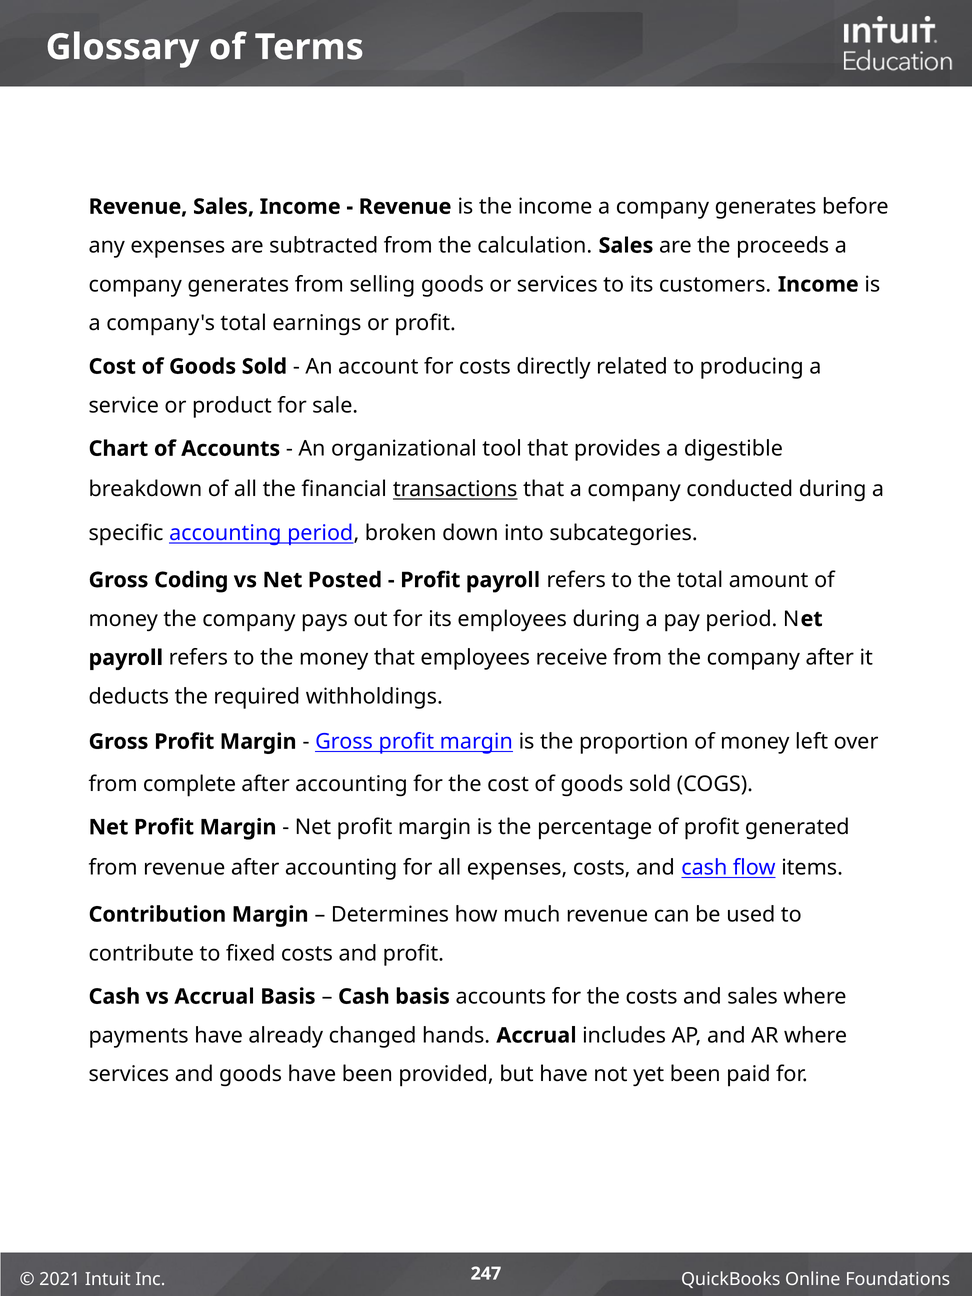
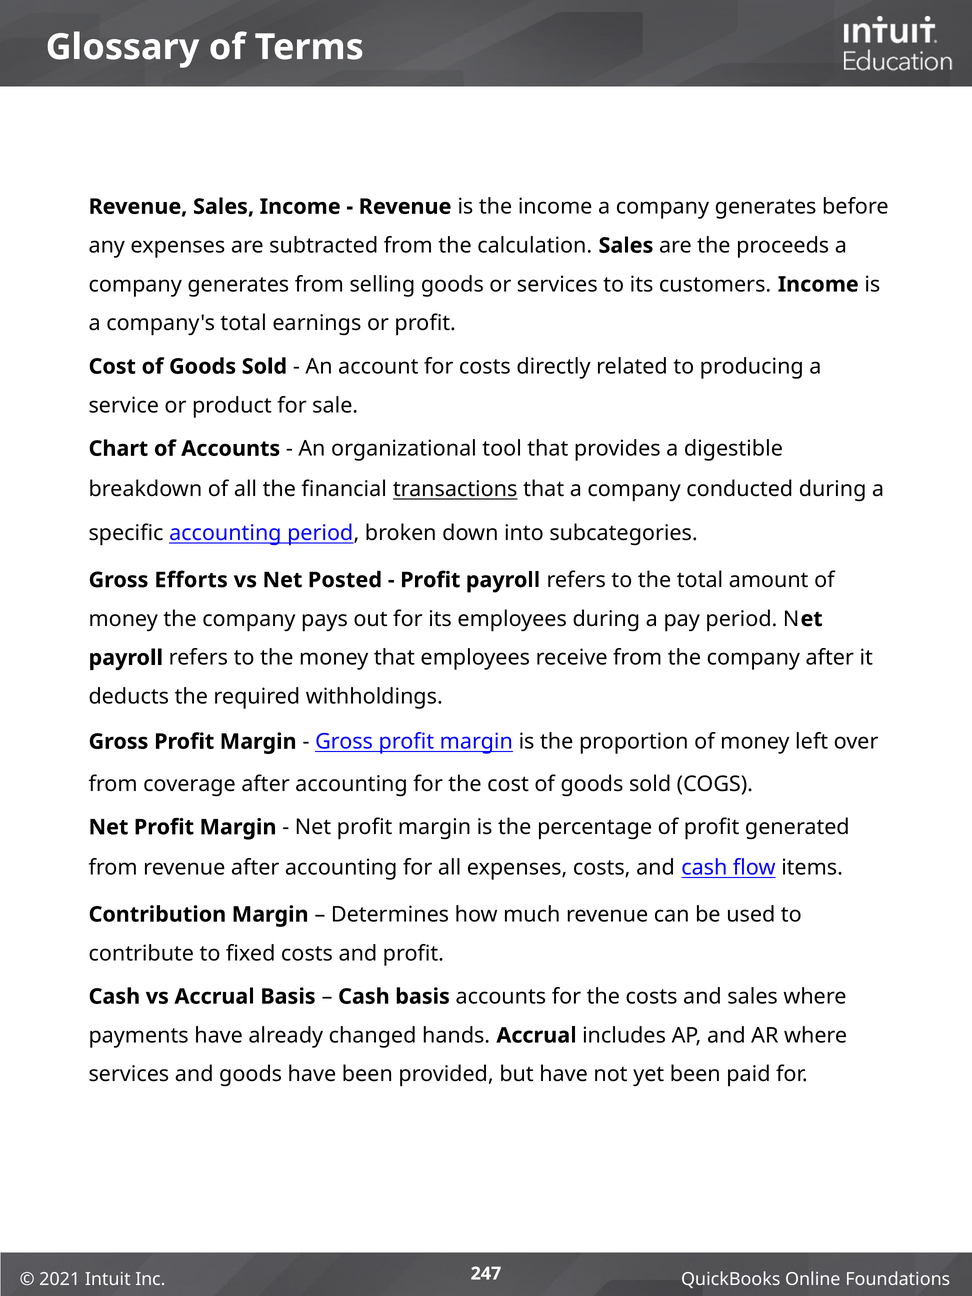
Coding: Coding -> Efforts
complete: complete -> coverage
